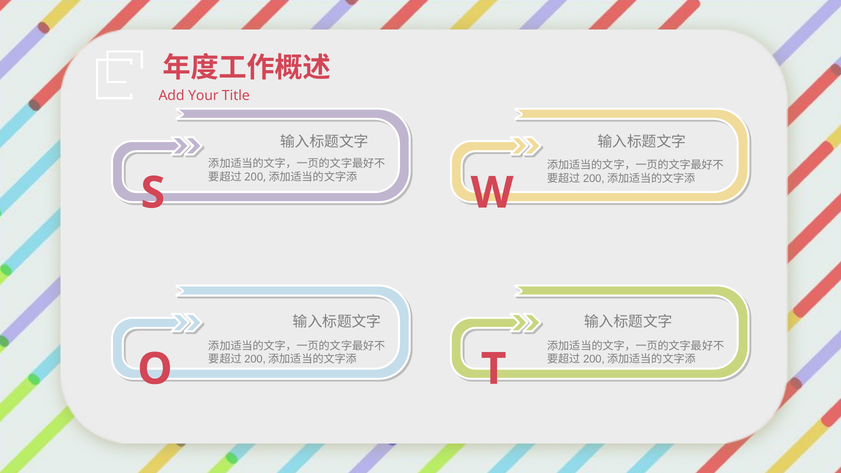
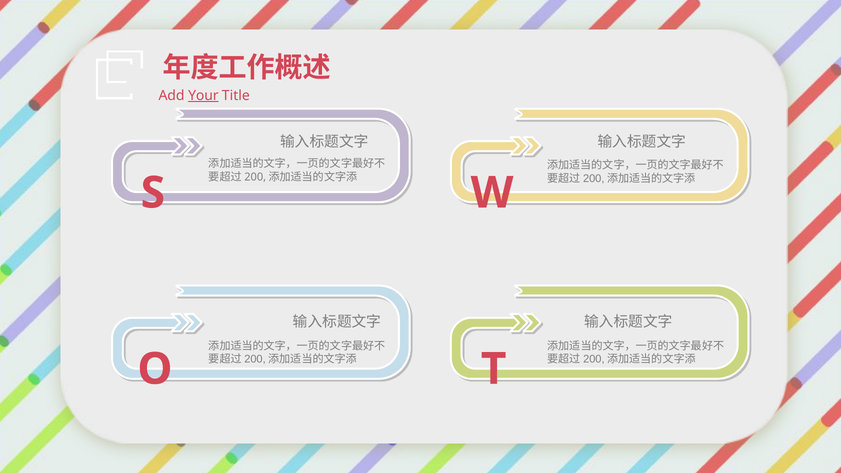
Your underline: none -> present
